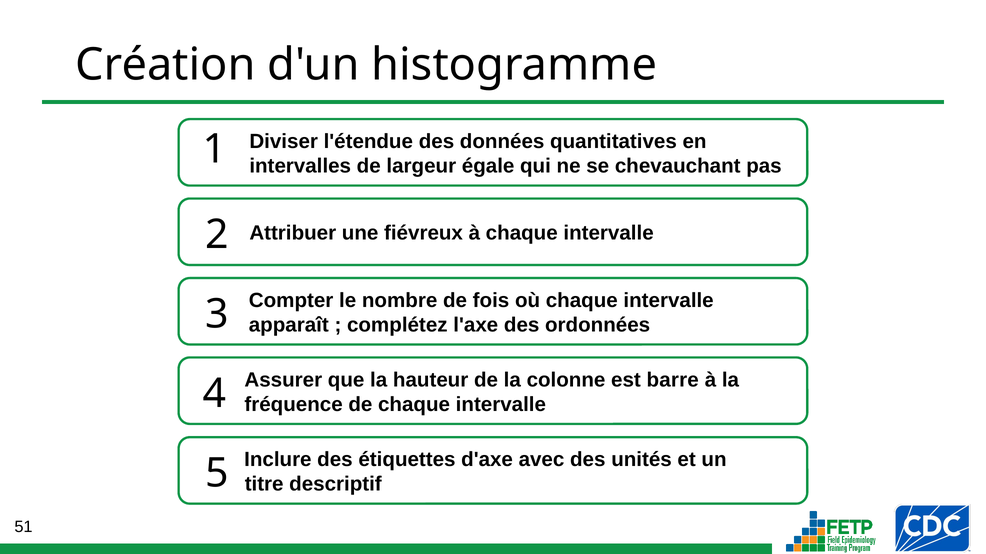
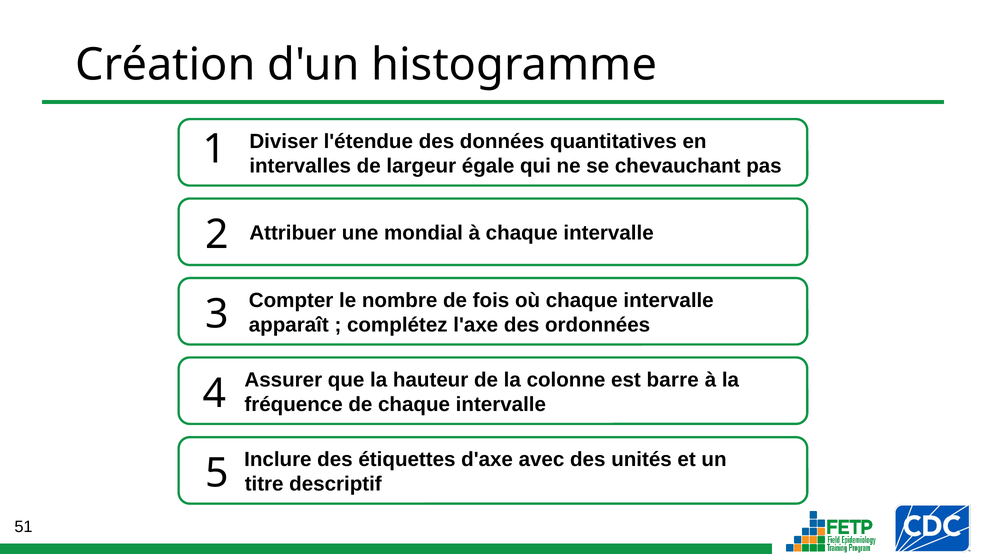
fiévreux: fiévreux -> mondial
